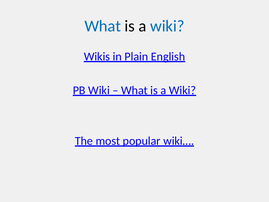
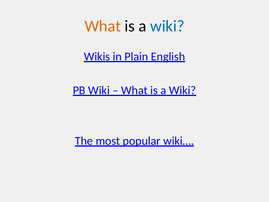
What at (103, 26) colour: blue -> orange
